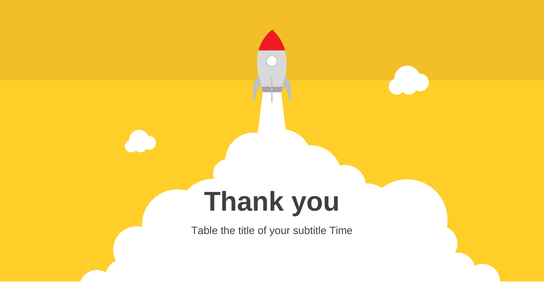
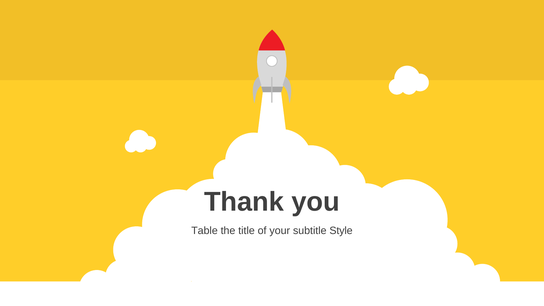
Time: Time -> Style
